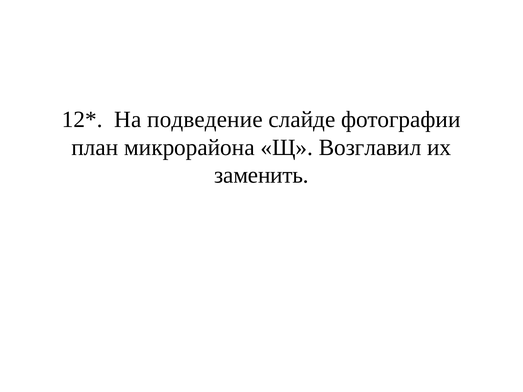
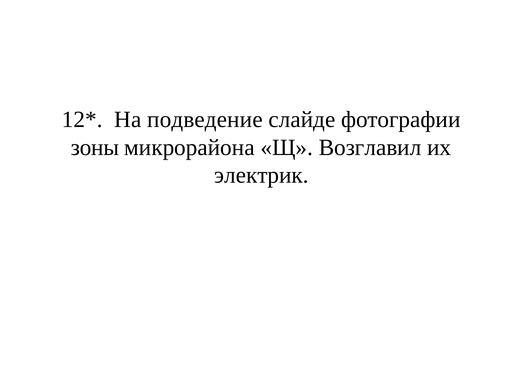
план: план -> зоны
заменить: заменить -> электрик
